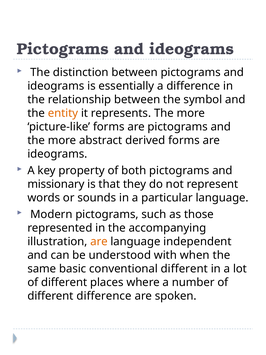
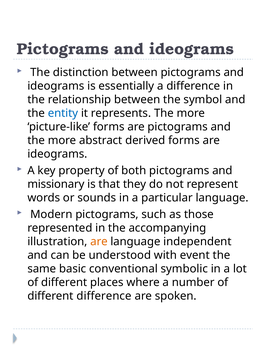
entity colour: orange -> blue
when: when -> event
conventional different: different -> symbolic
